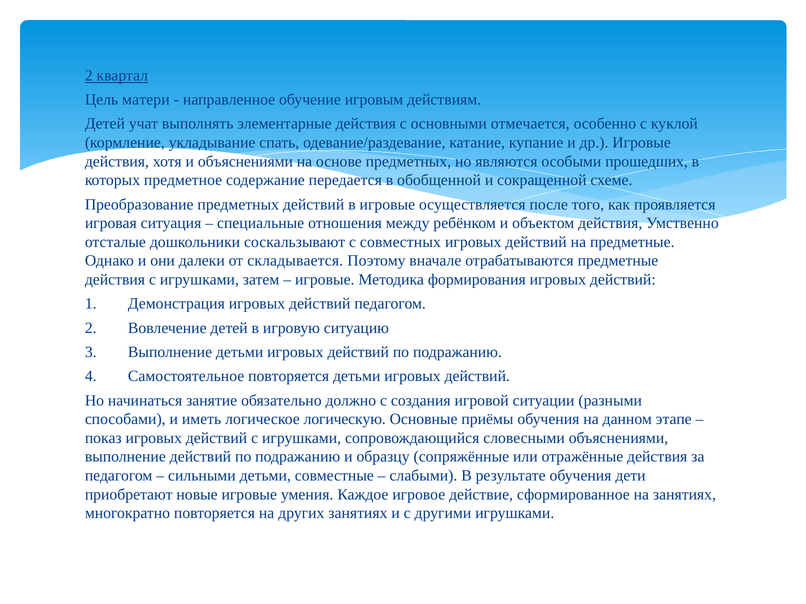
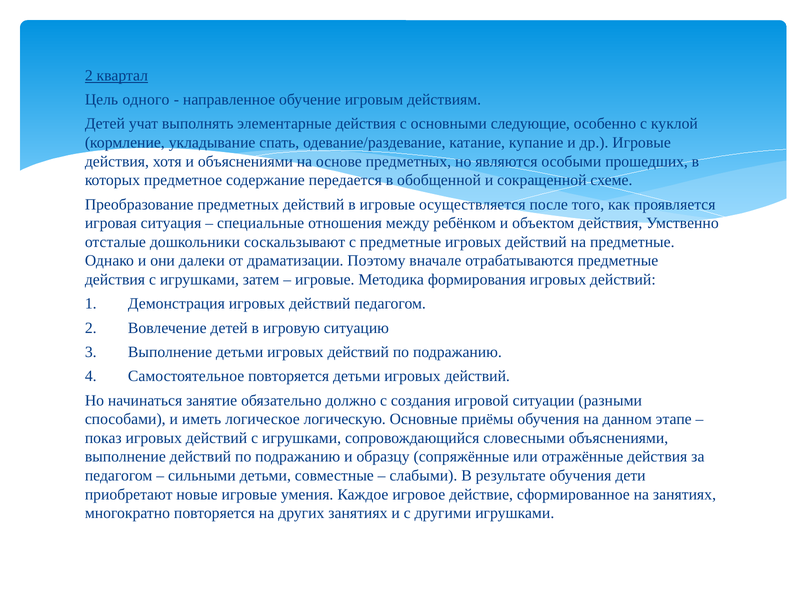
матери: матери -> одного
отмечается: отмечается -> следующие
с совместных: совместных -> предметные
складывается: складывается -> драматизации
